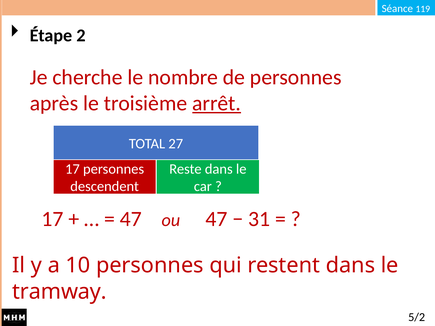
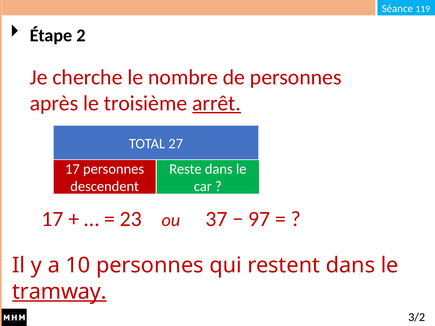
47 at (131, 219): 47 -> 23
ou 47: 47 -> 37
31: 31 -> 97
tramway underline: none -> present
5/2: 5/2 -> 3/2
